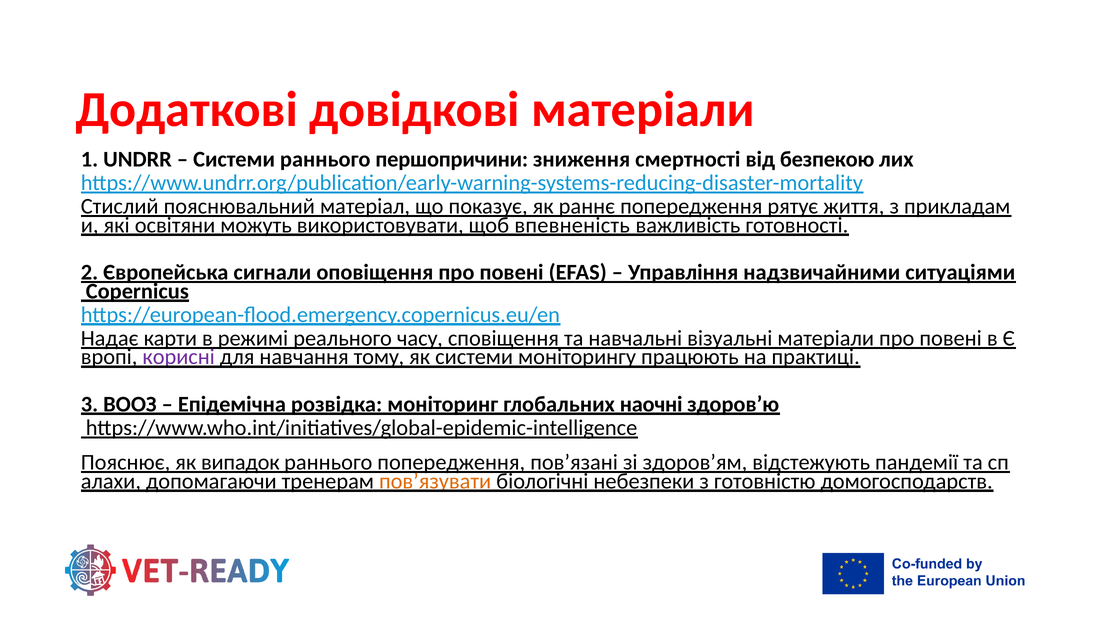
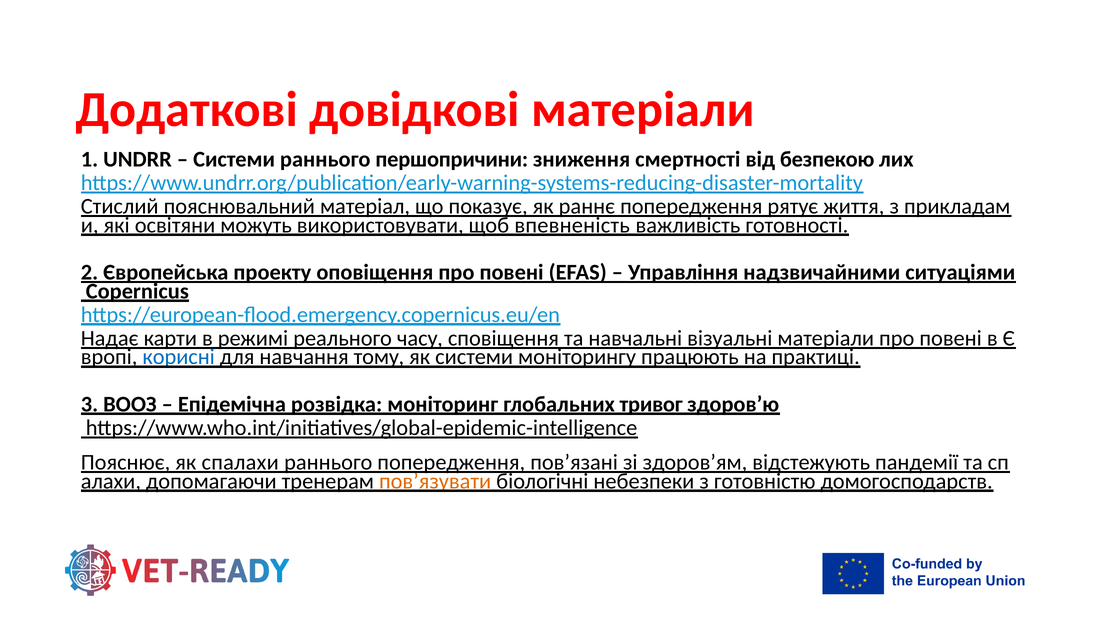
сигнали: сигнали -> проекту
корисні colour: purple -> blue
наочні: наочні -> тривог
випадок: випадок -> спалахи
